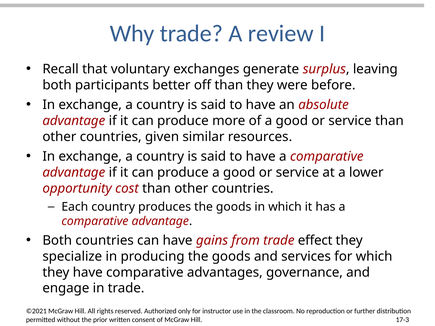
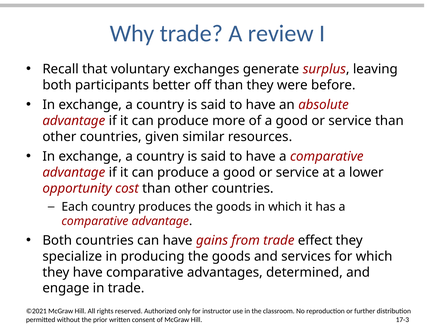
governance: governance -> determined
